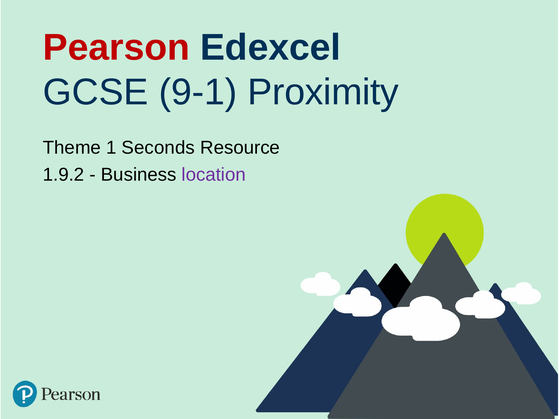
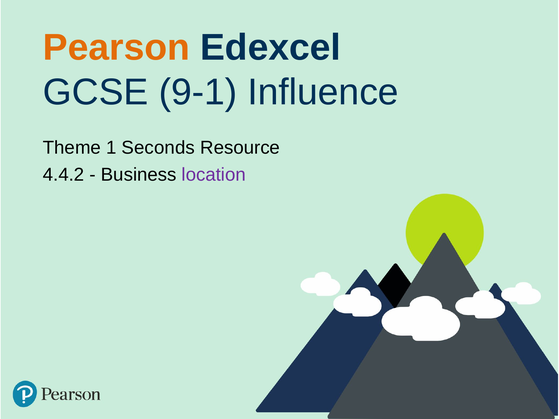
Pearson colour: red -> orange
Proximity: Proximity -> Influence
1.9.2: 1.9.2 -> 4.4.2
